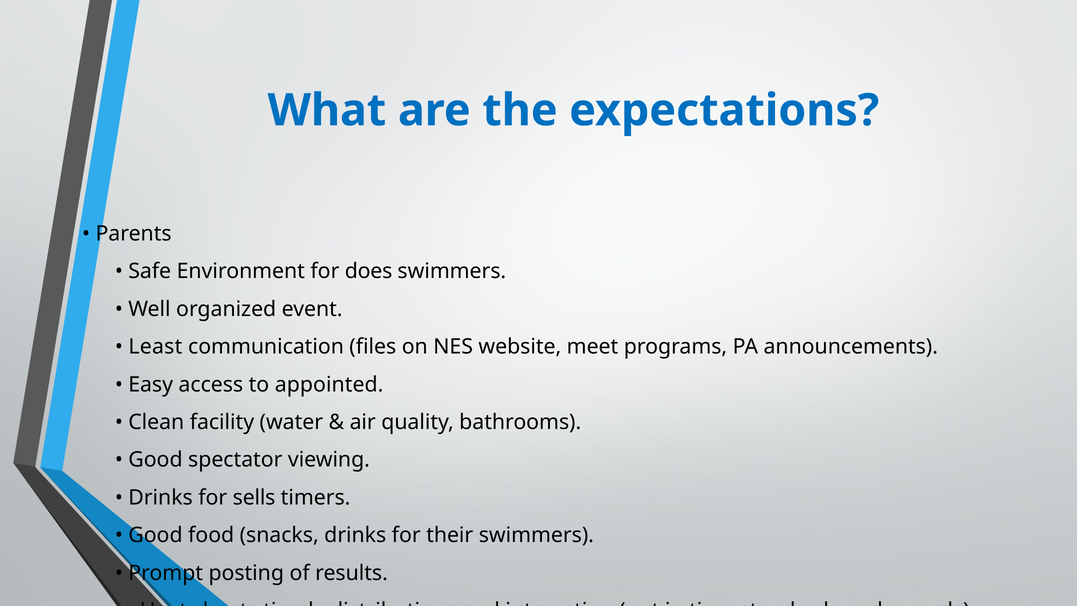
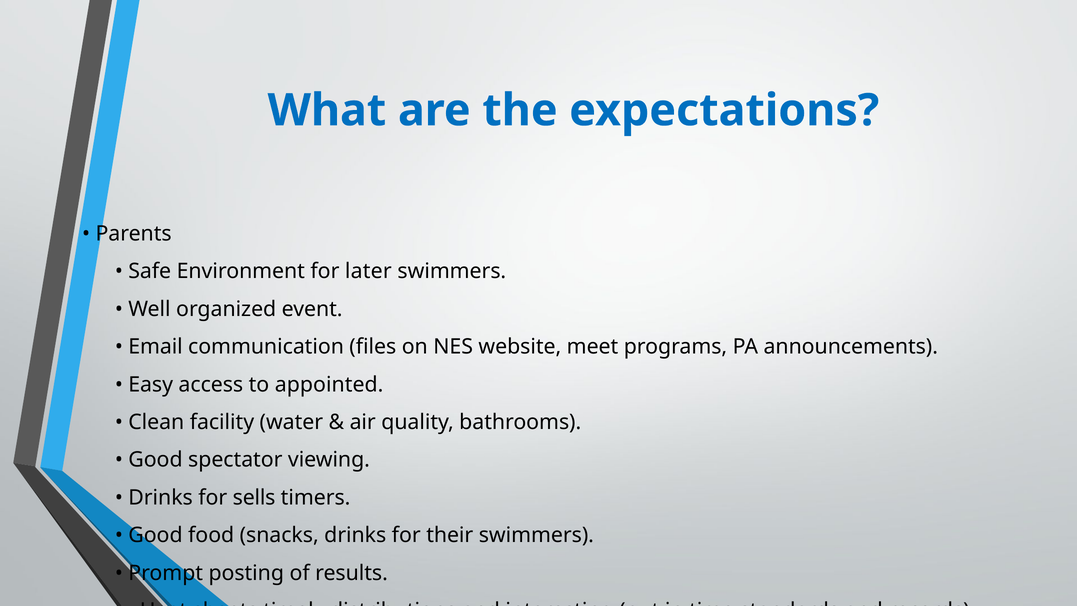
does: does -> later
Least: Least -> Email
